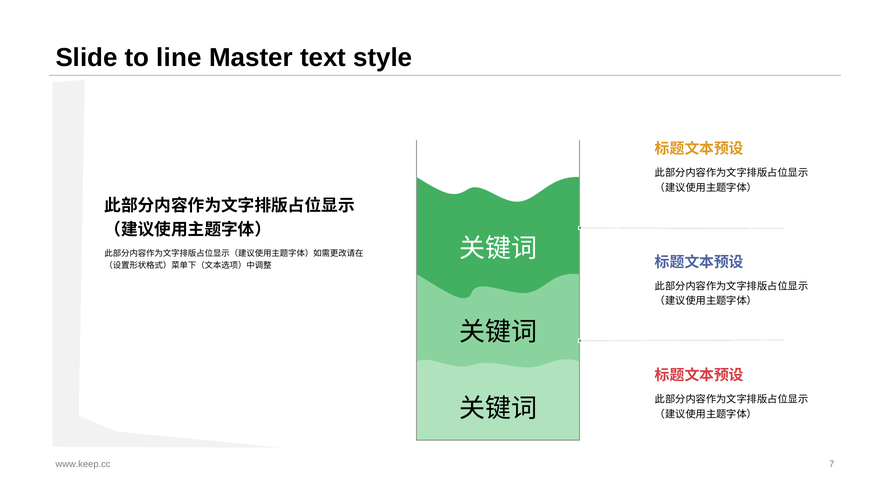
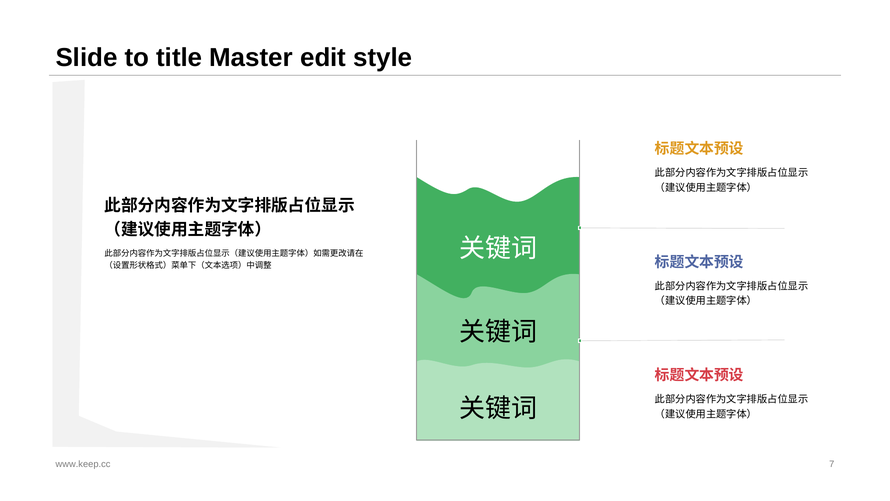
line: line -> title
text: text -> edit
